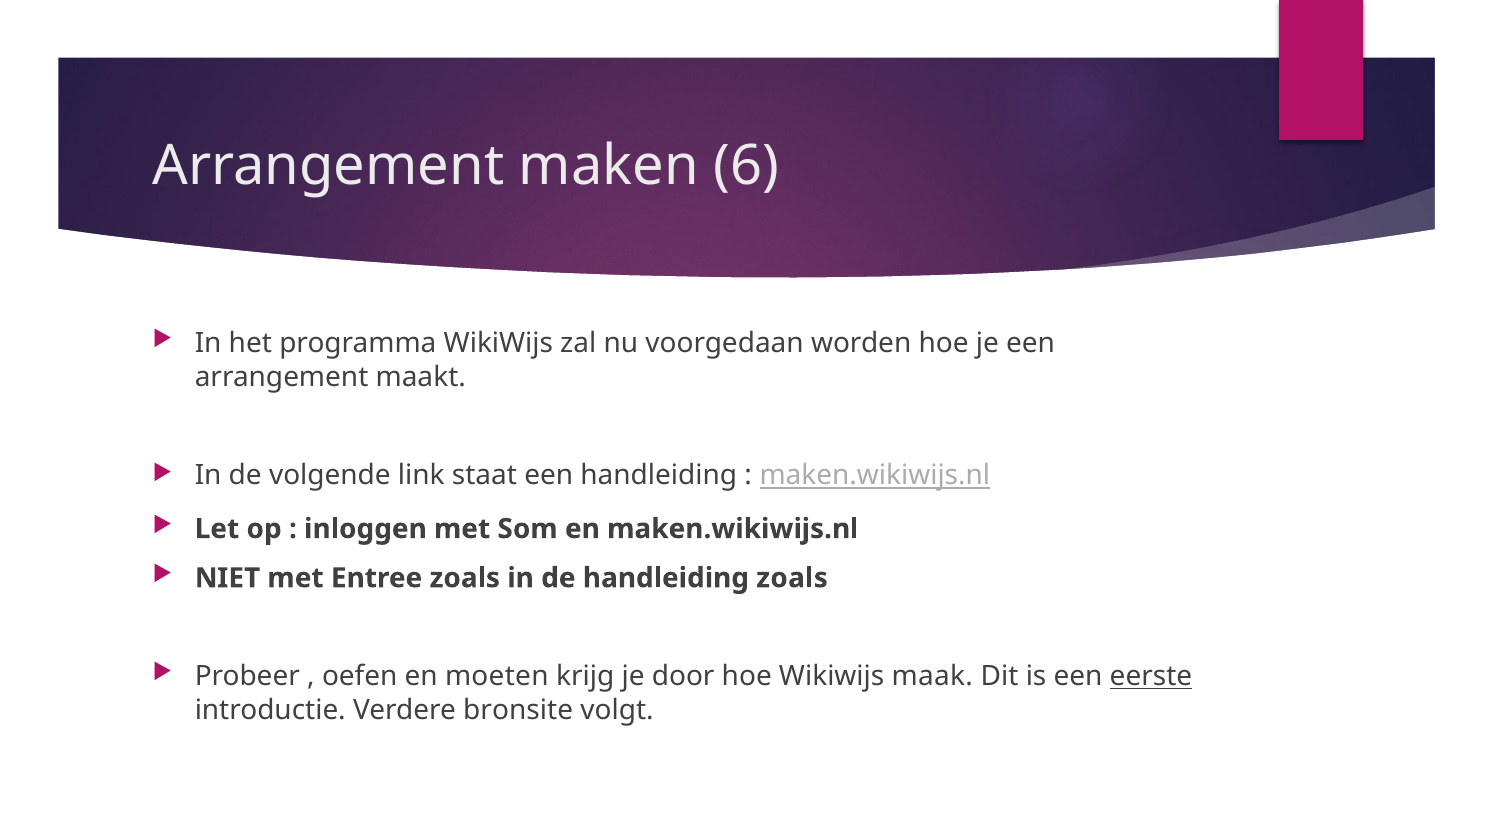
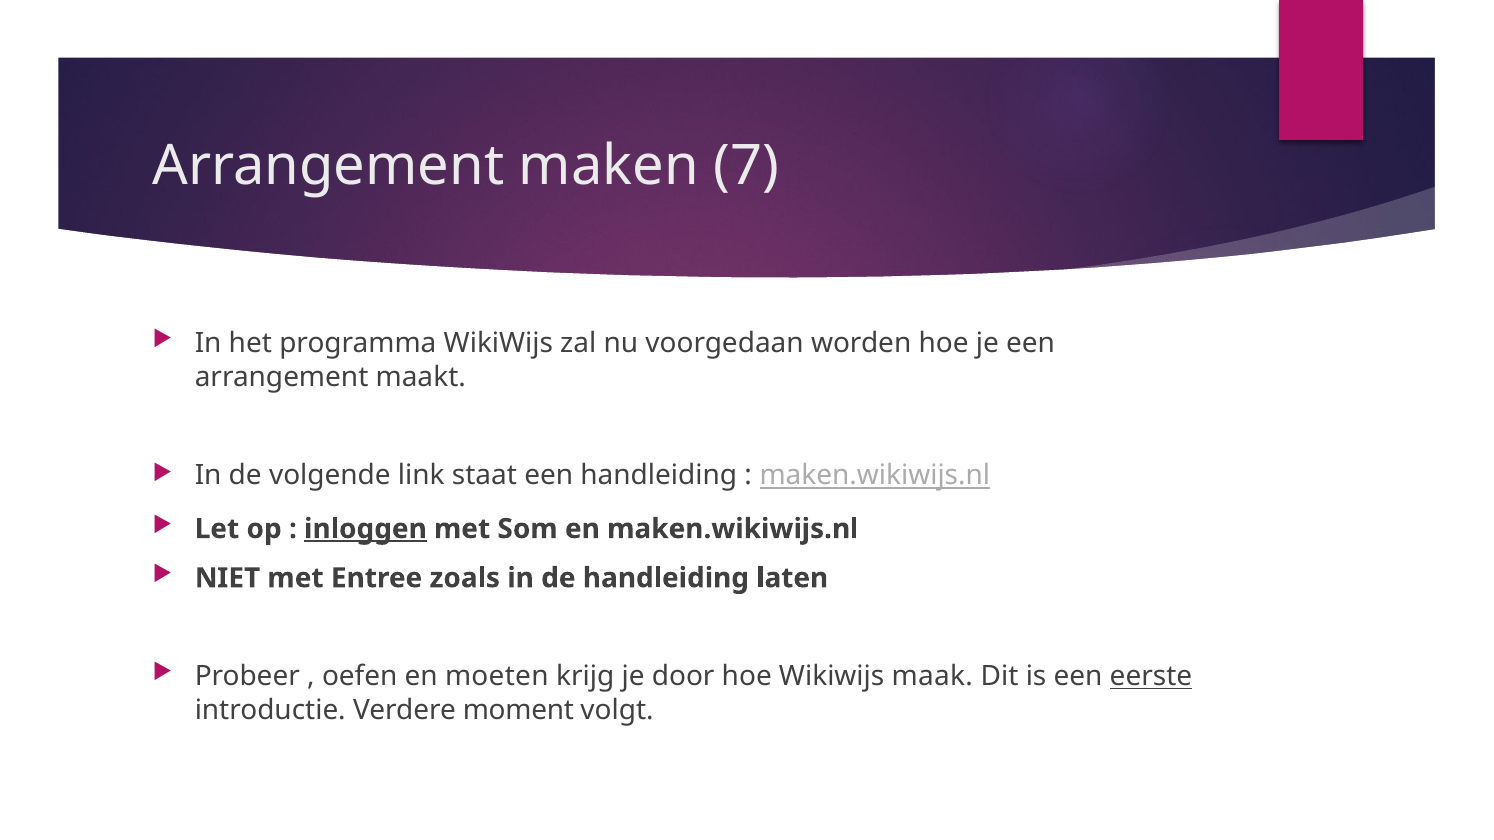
6: 6 -> 7
inloggen underline: none -> present
handleiding zoals: zoals -> laten
bronsite: bronsite -> moment
